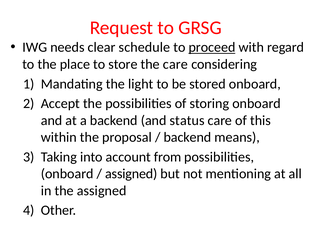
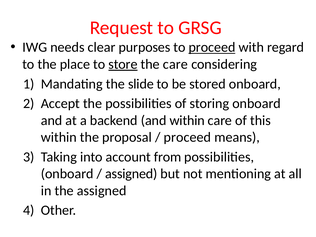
schedule: schedule -> purposes
store underline: none -> present
light: light -> slide
and status: status -> within
backend at (187, 137): backend -> proceed
